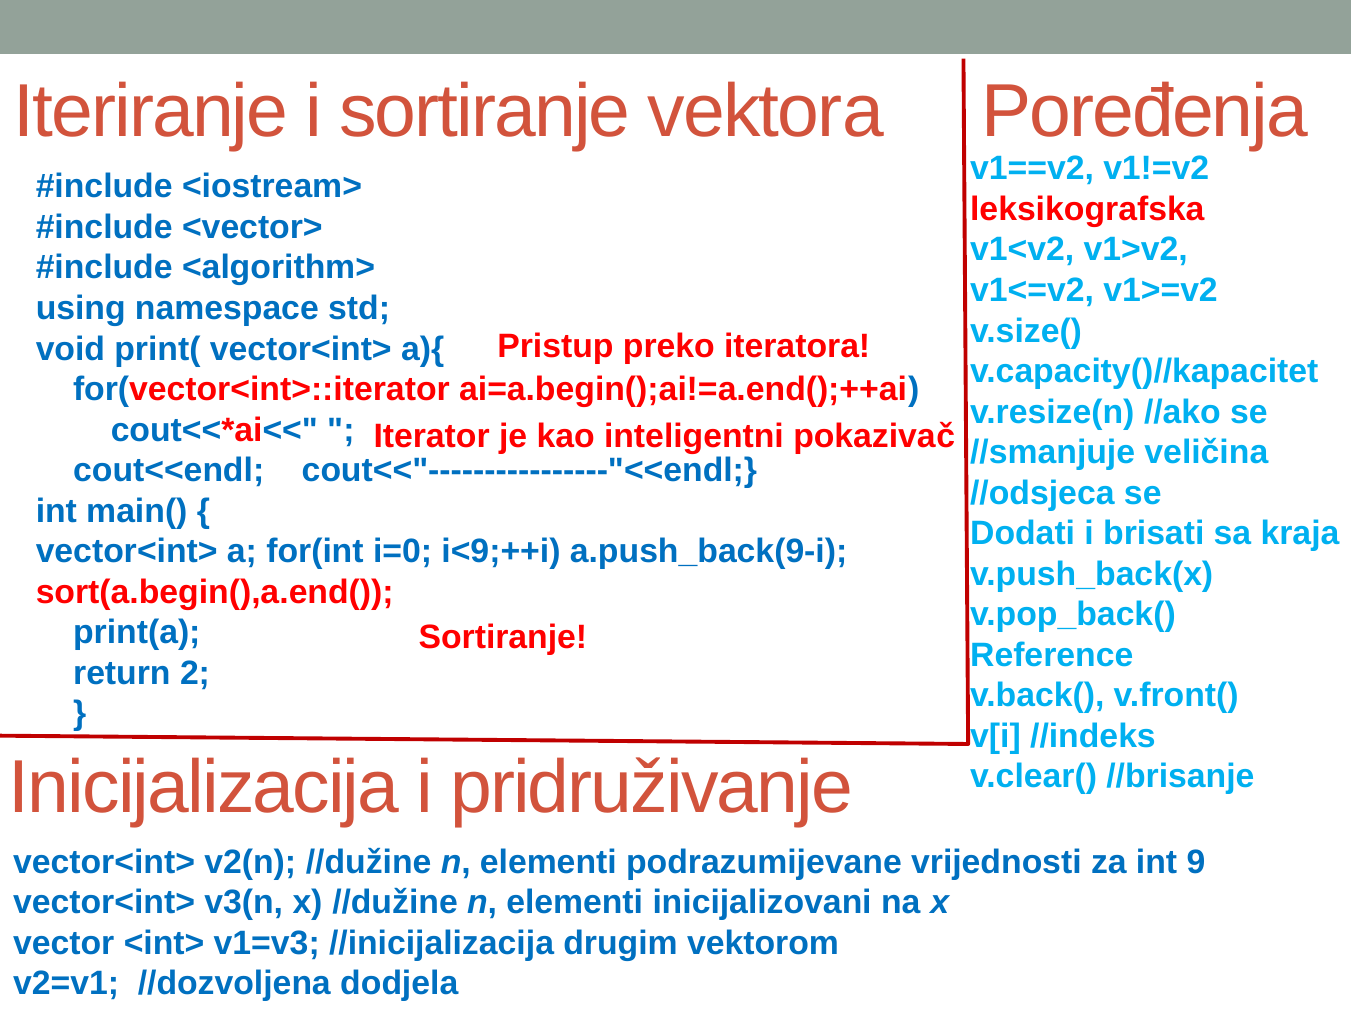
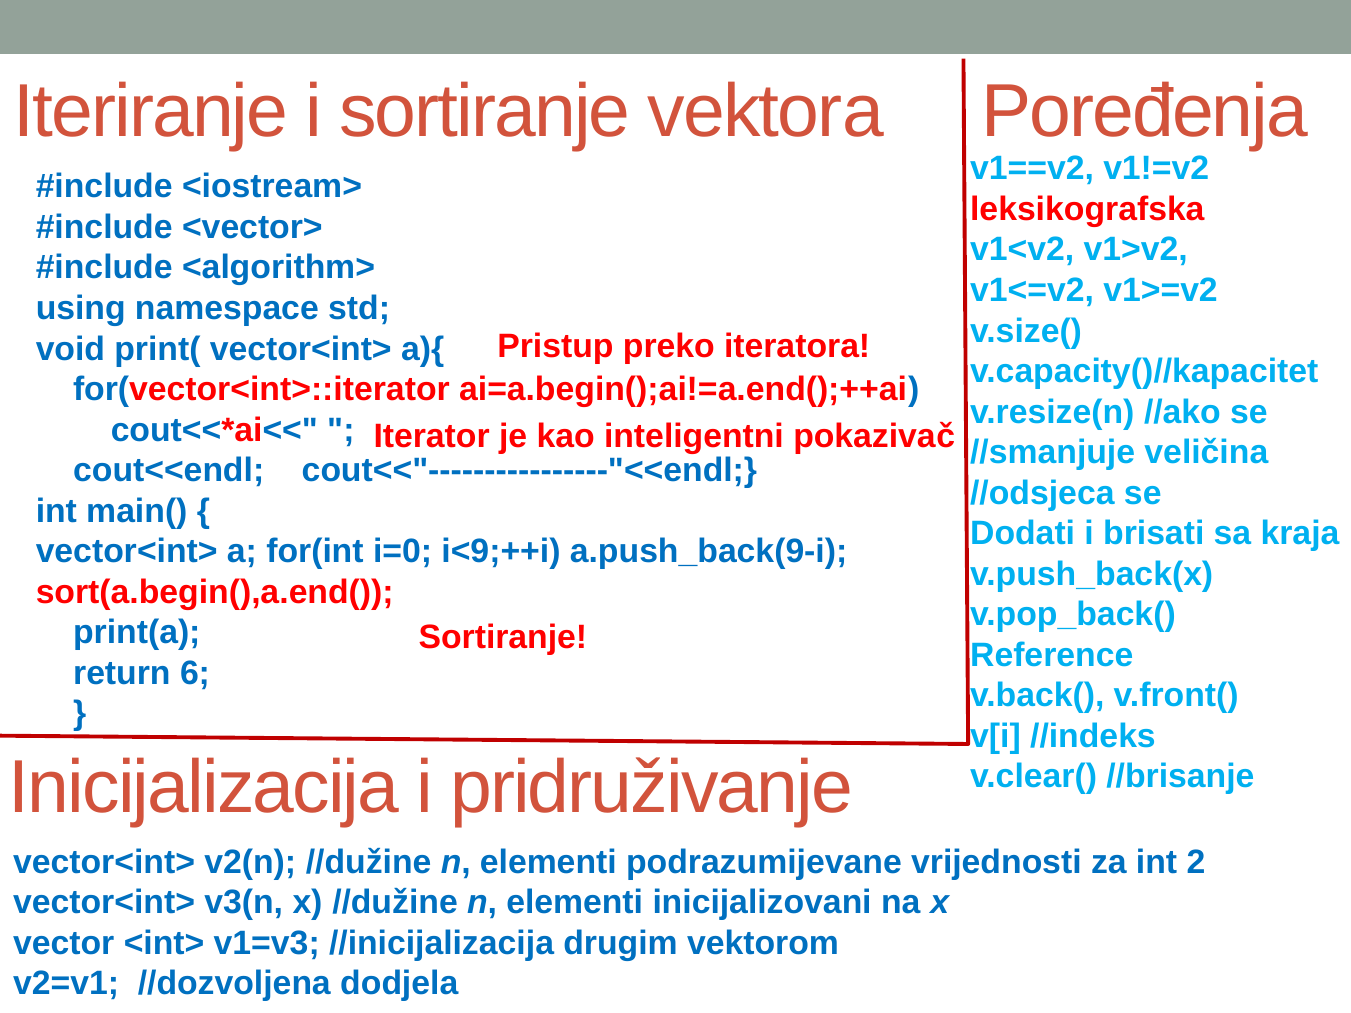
2: 2 -> 6
9: 9 -> 2
